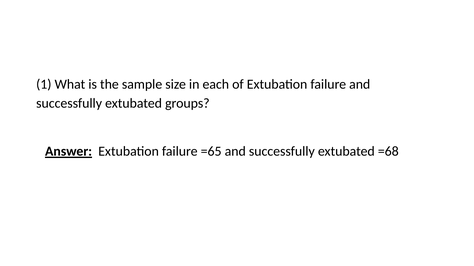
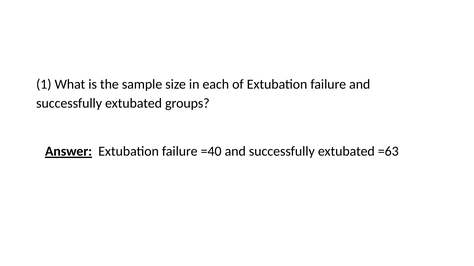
=65: =65 -> =40
=68: =68 -> =63
